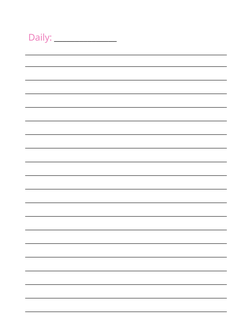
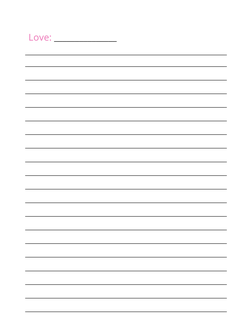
Daily: Daily -> Love
